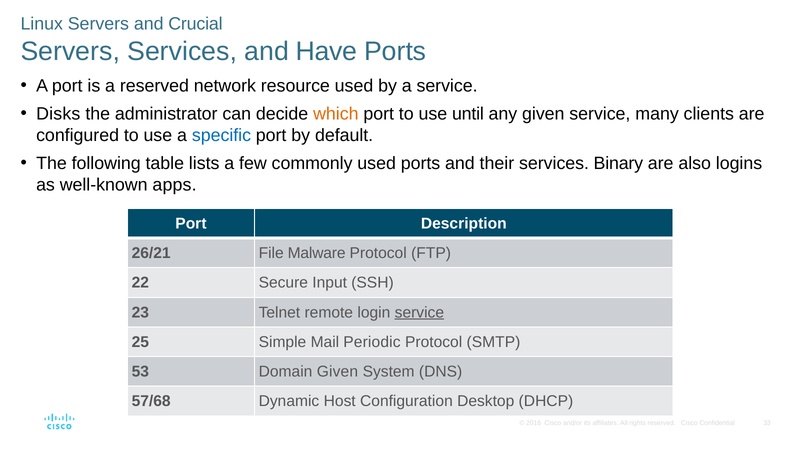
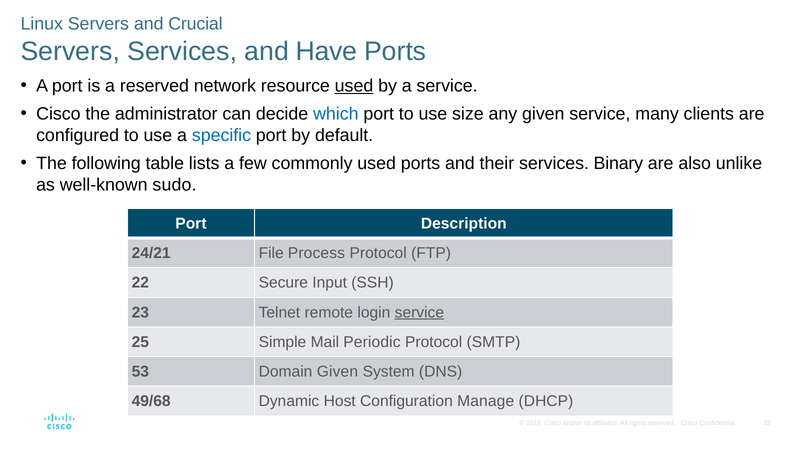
used at (354, 86) underline: none -> present
Disks at (58, 114): Disks -> Cisco
which colour: orange -> blue
until: until -> size
logins: logins -> unlike
apps: apps -> sudo
26/21: 26/21 -> 24/21
Malware: Malware -> Process
57/68: 57/68 -> 49/68
Desktop: Desktop -> Manage
